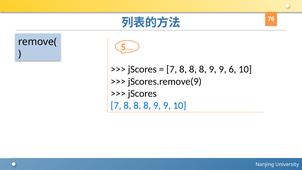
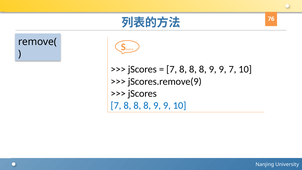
9 6: 6 -> 7
